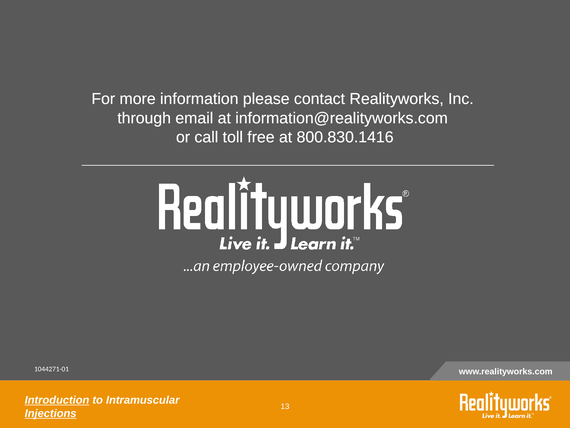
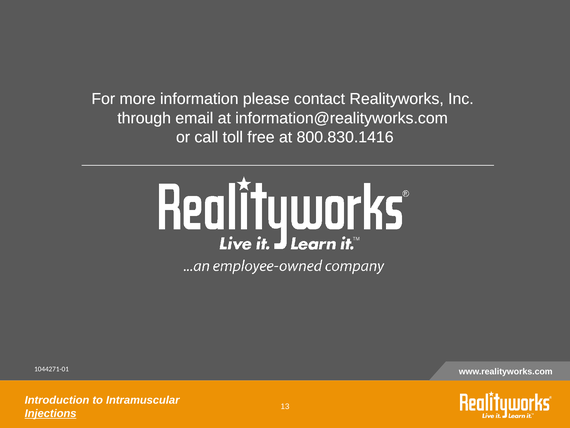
Introduction underline: present -> none
